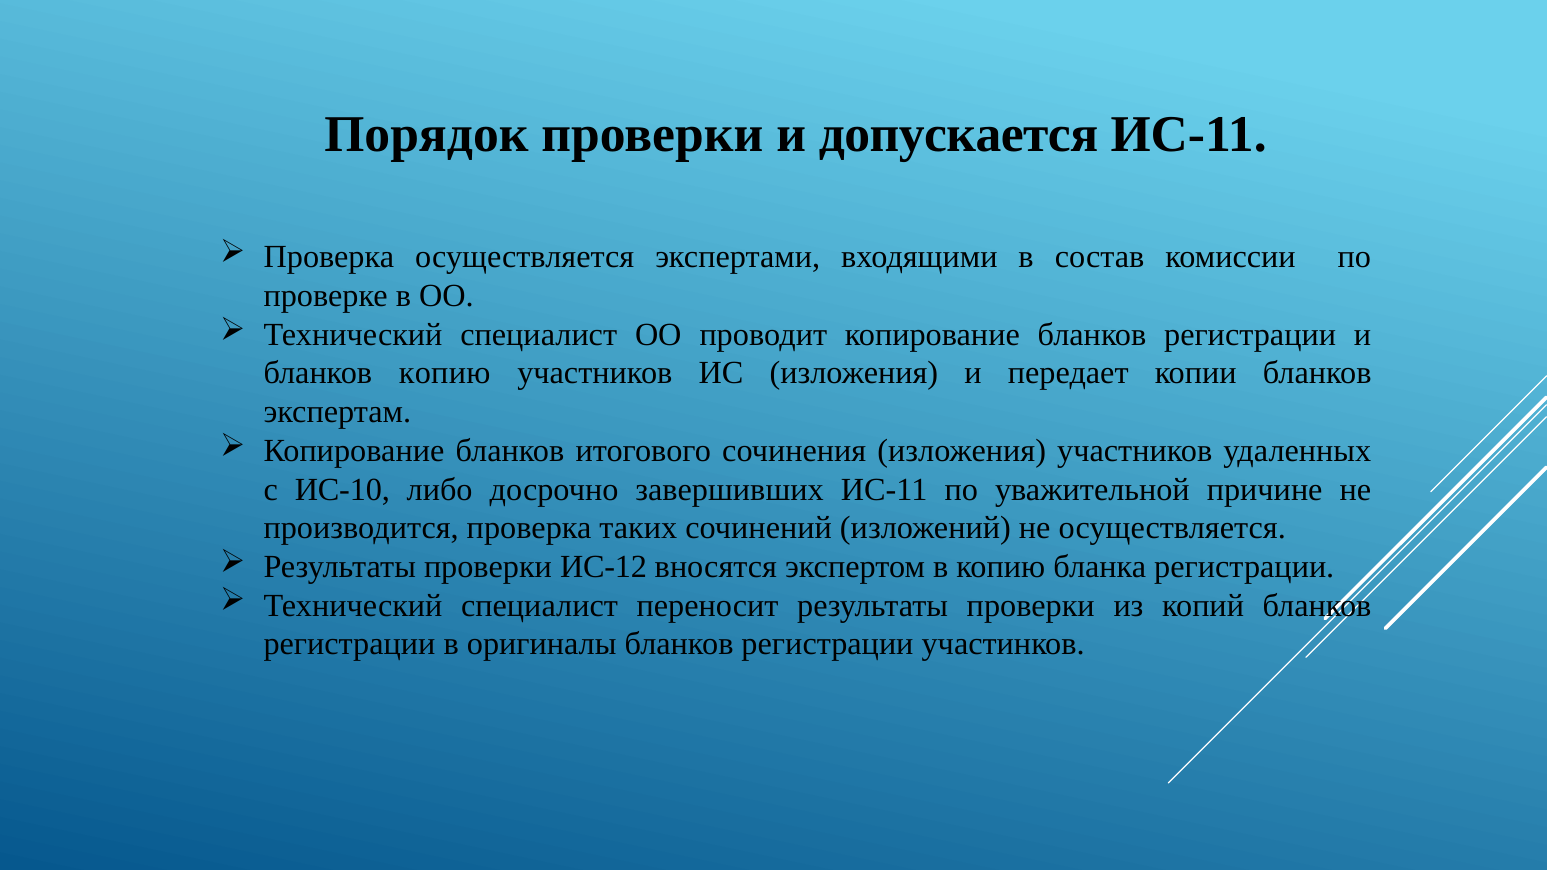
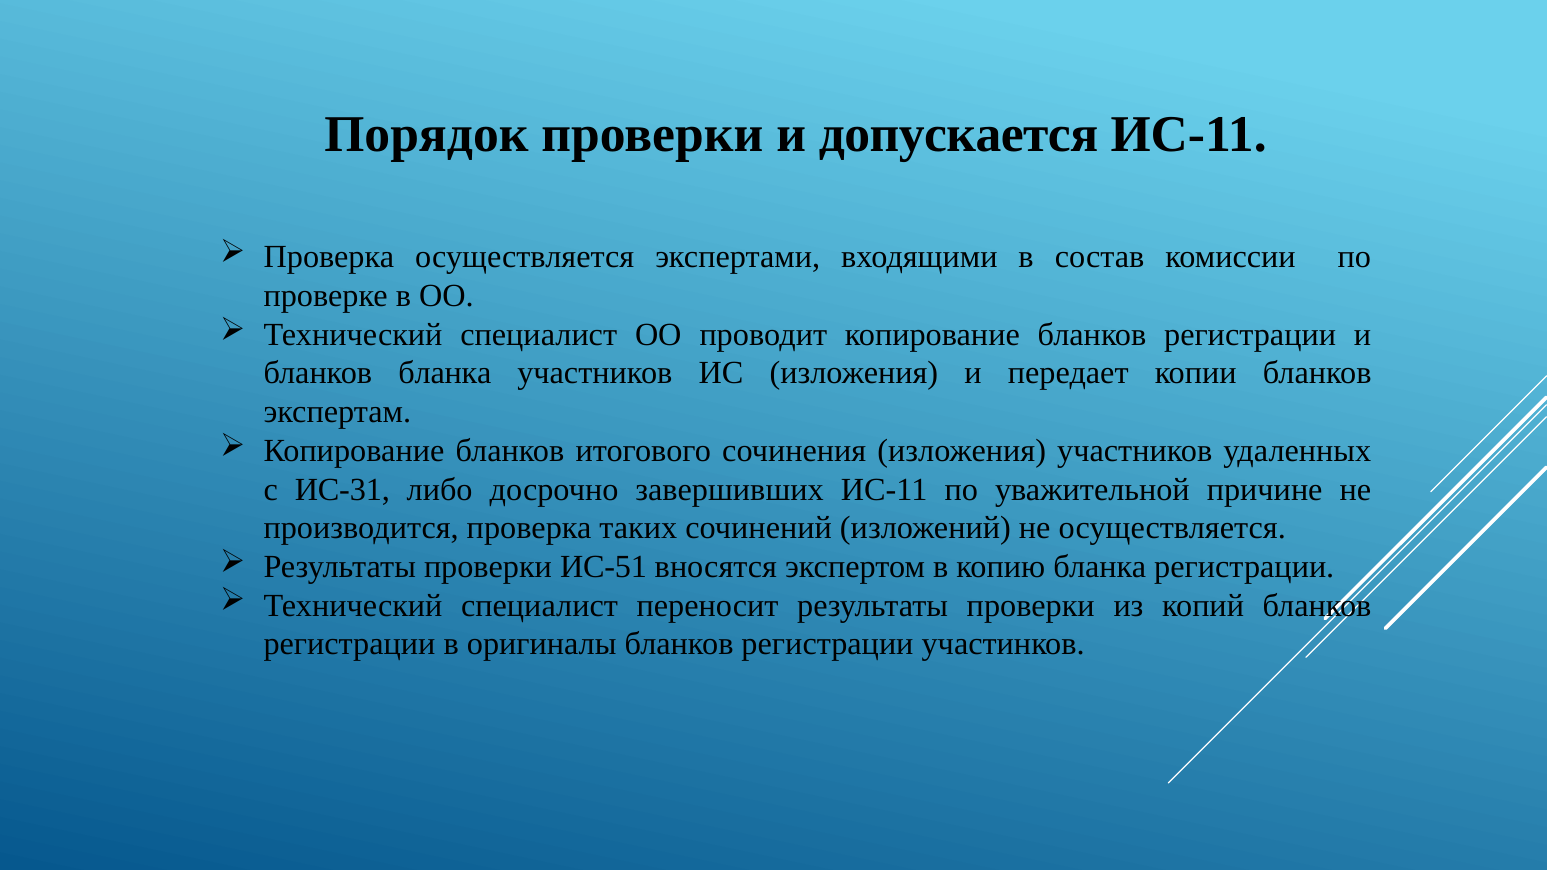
бланков копию: копию -> бланка
ИС-10: ИС-10 -> ИС-31
ИС-12: ИС-12 -> ИС-51
